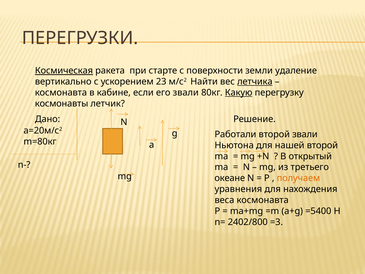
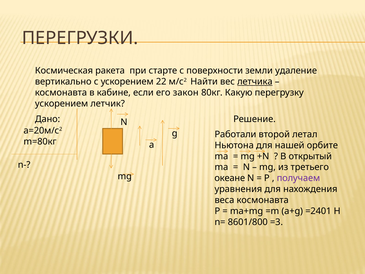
Космическая underline: present -> none
23: 23 -> 22
его звали: звали -> закон
Какую underline: present -> none
космонавты at (62, 103): космонавты -> ускорением
второй звали: звали -> летал
нашей второй: второй -> орбите
получаем colour: orange -> purple
=5400: =5400 -> =2401
2402/800: 2402/800 -> 8601/800
